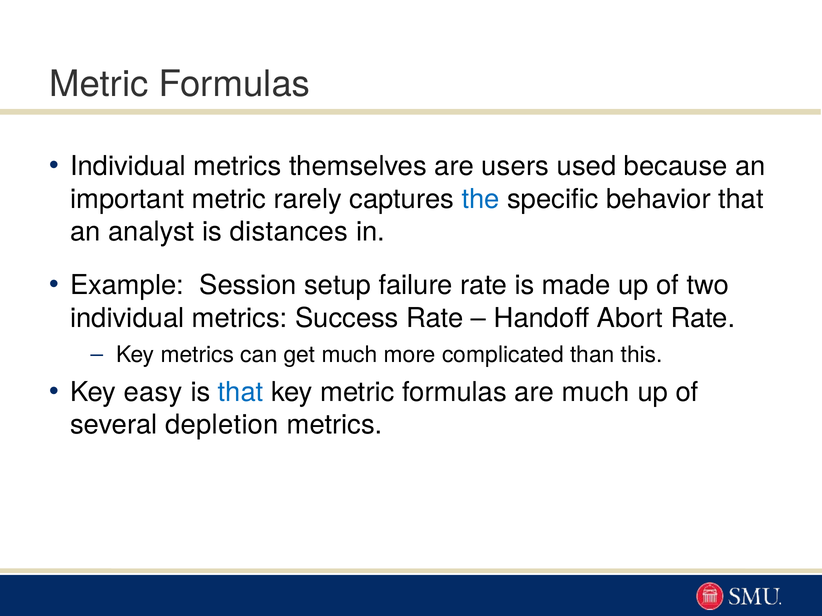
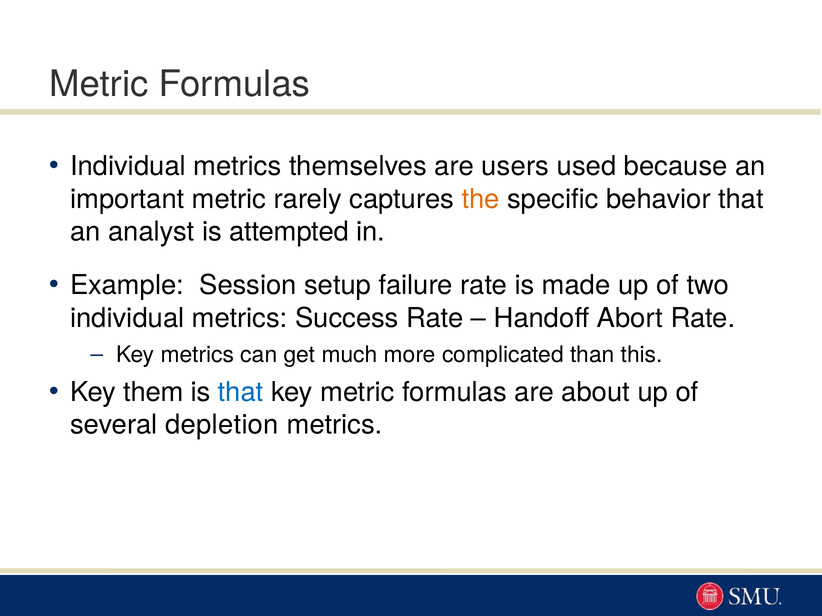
the colour: blue -> orange
distances: distances -> attempted
easy: easy -> them
are much: much -> about
